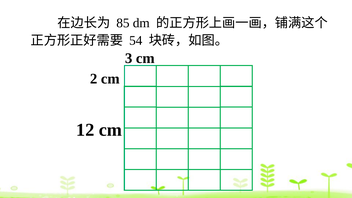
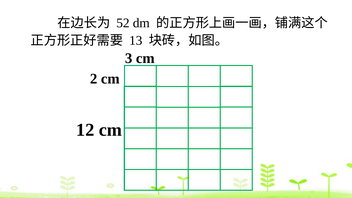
85: 85 -> 52
54: 54 -> 13
